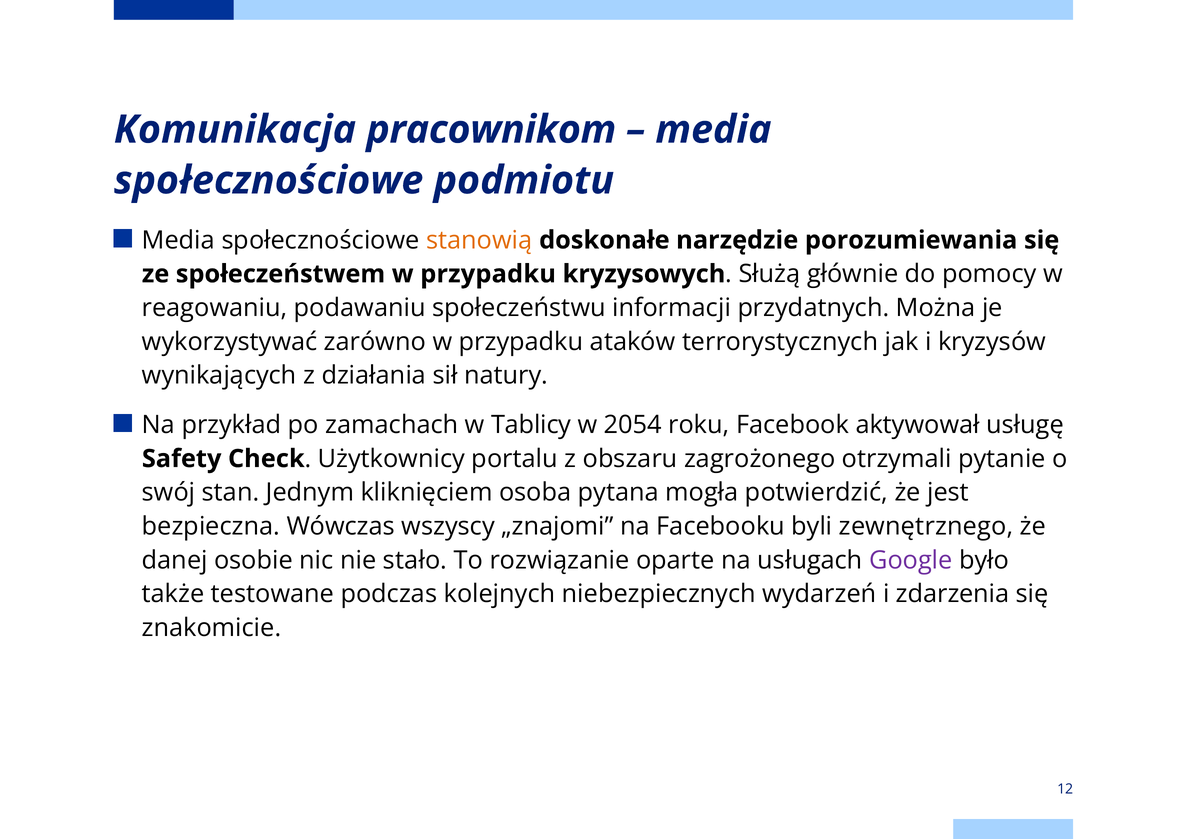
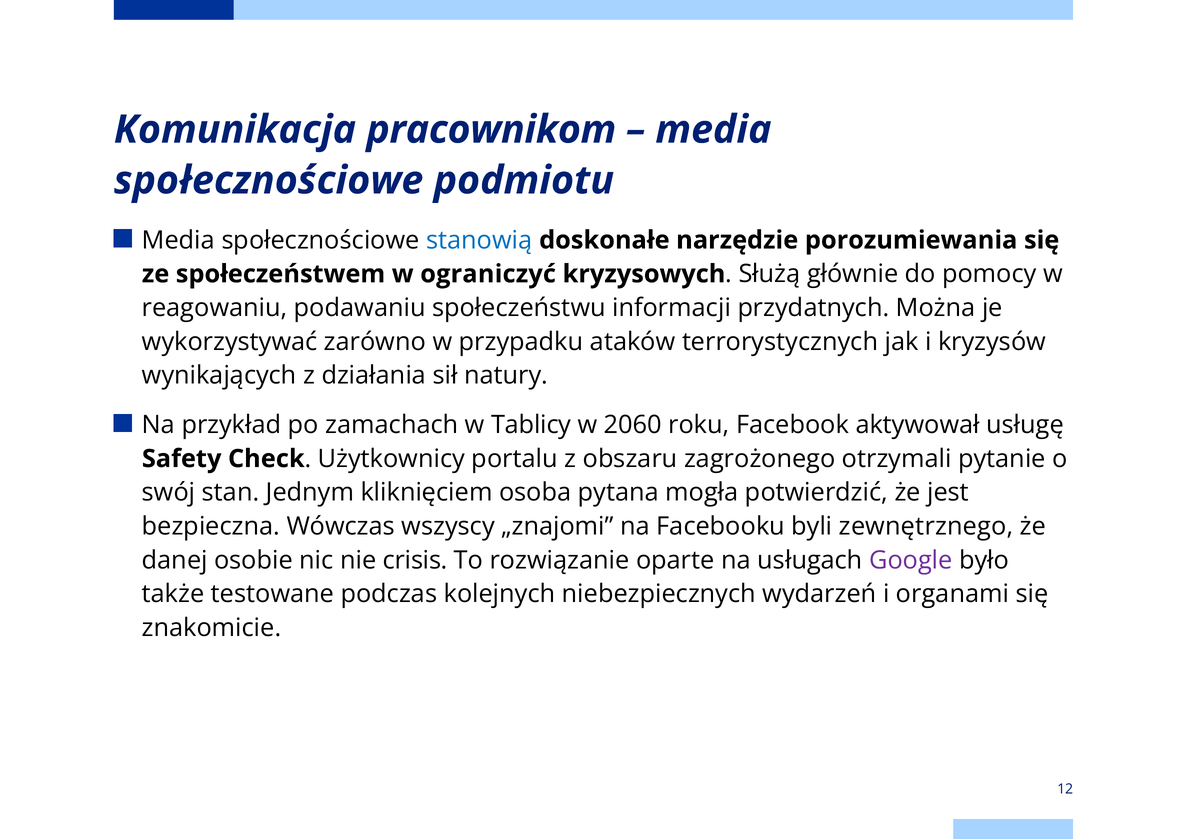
stanowią colour: orange -> blue
społeczeństwem w przypadku: przypadku -> ograniczyć
2054: 2054 -> 2060
stało: stało -> crisis
zdarzenia: zdarzenia -> organami
